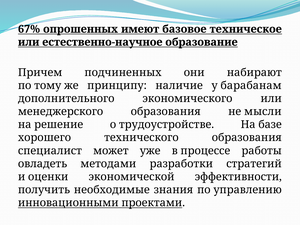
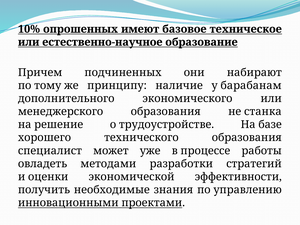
67%: 67% -> 10%
мысли: мысли -> станка
